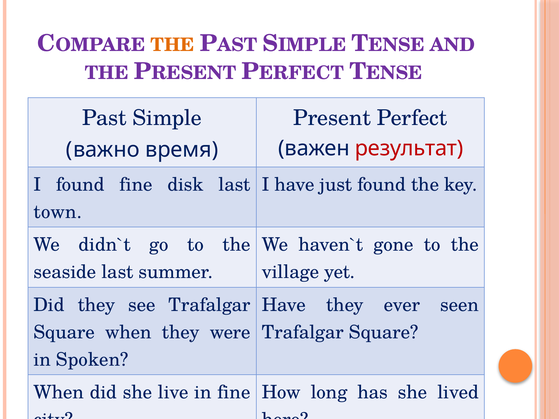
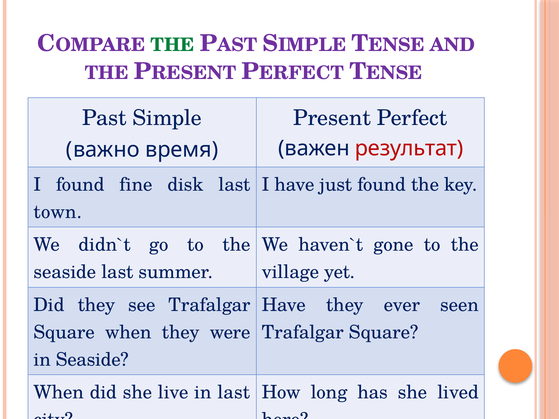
THE at (172, 45) colour: orange -> green
in Spoken: Spoken -> Seaside
in fine: fine -> last
